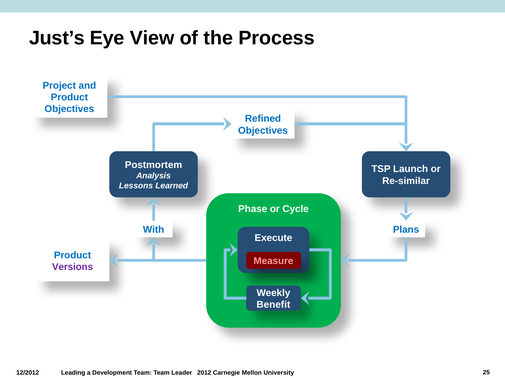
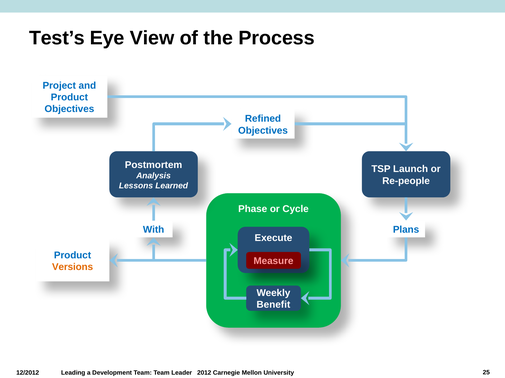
Just’s: Just’s -> Test’s
Re-similar: Re-similar -> Re-people
Versions colour: purple -> orange
